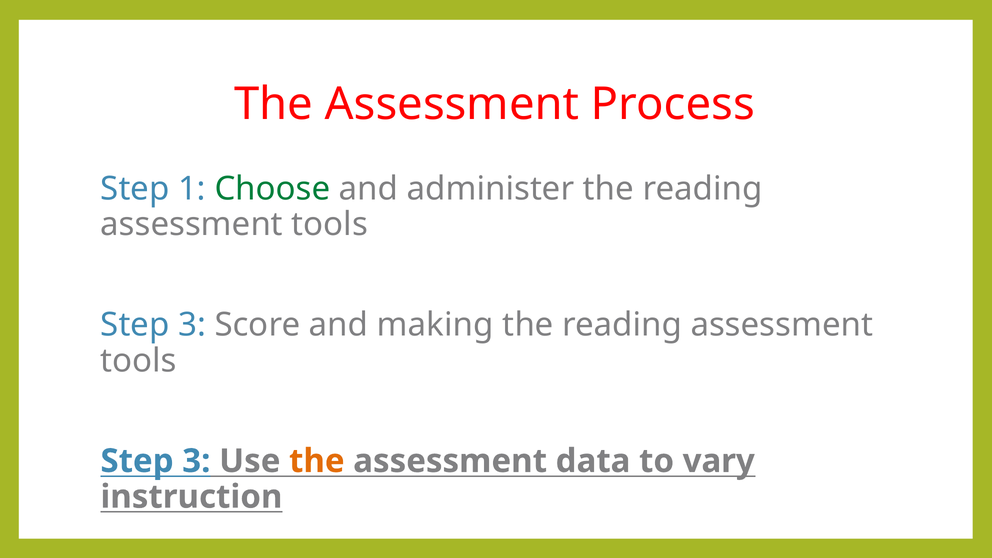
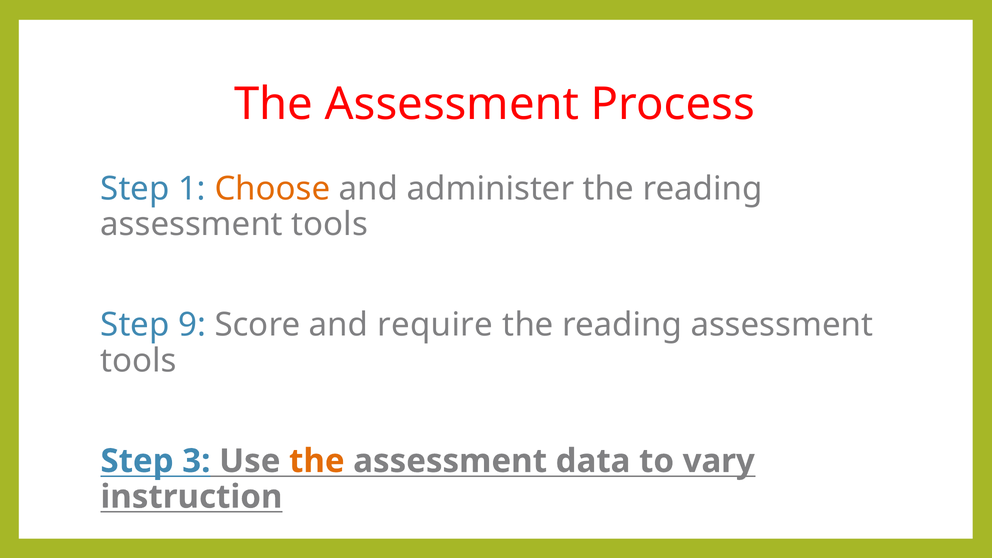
Choose colour: green -> orange
3 at (192, 325): 3 -> 9
making: making -> require
